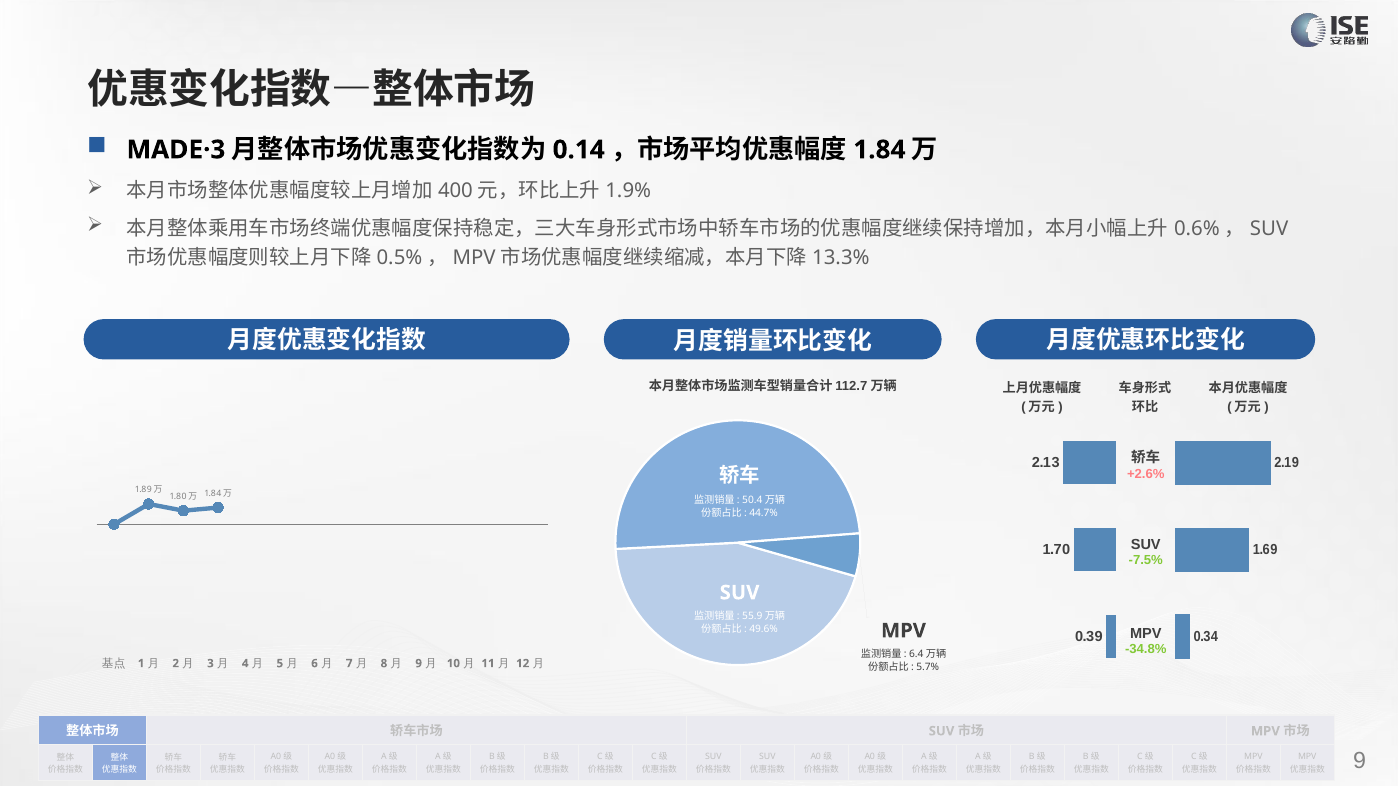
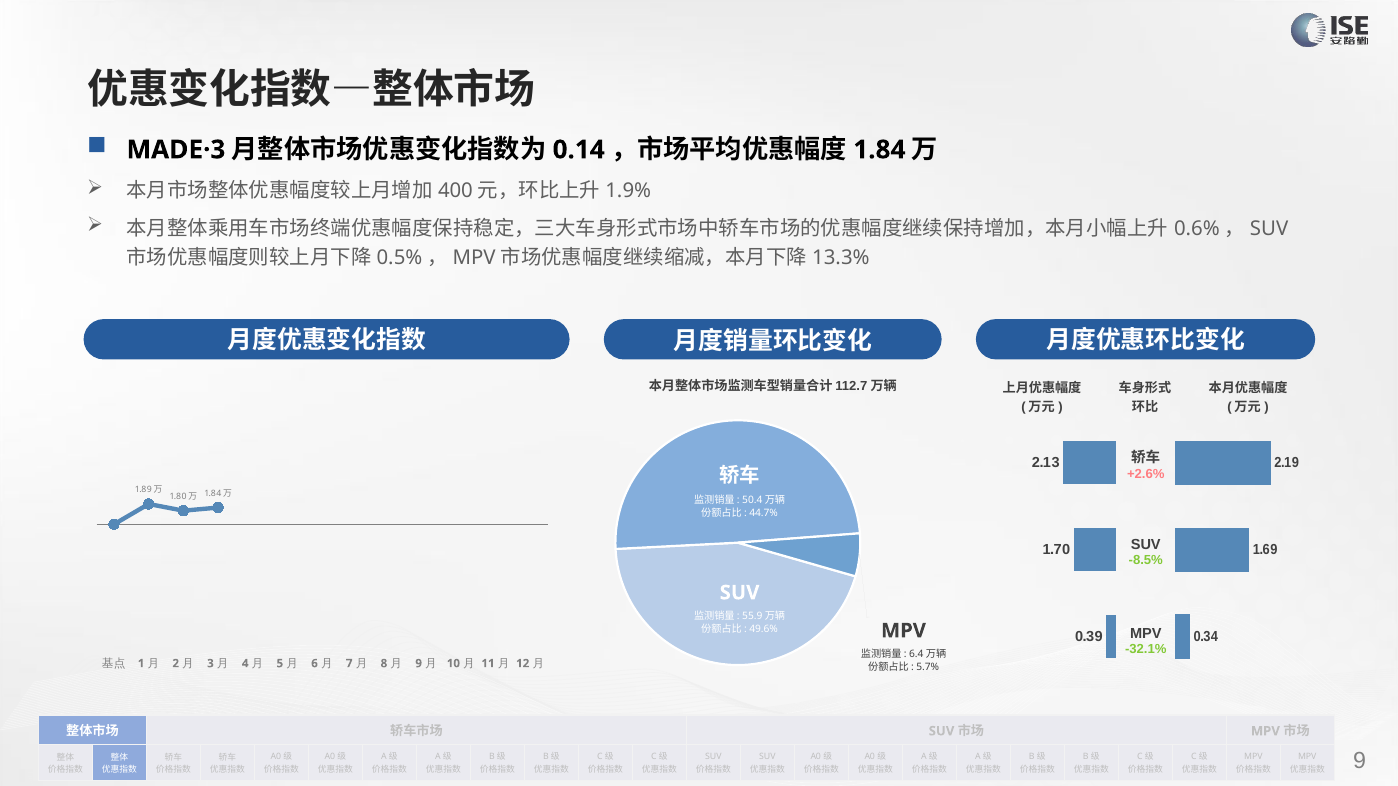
-7.5%: -7.5% -> -8.5%
-34.8%: -34.8% -> -32.1%
